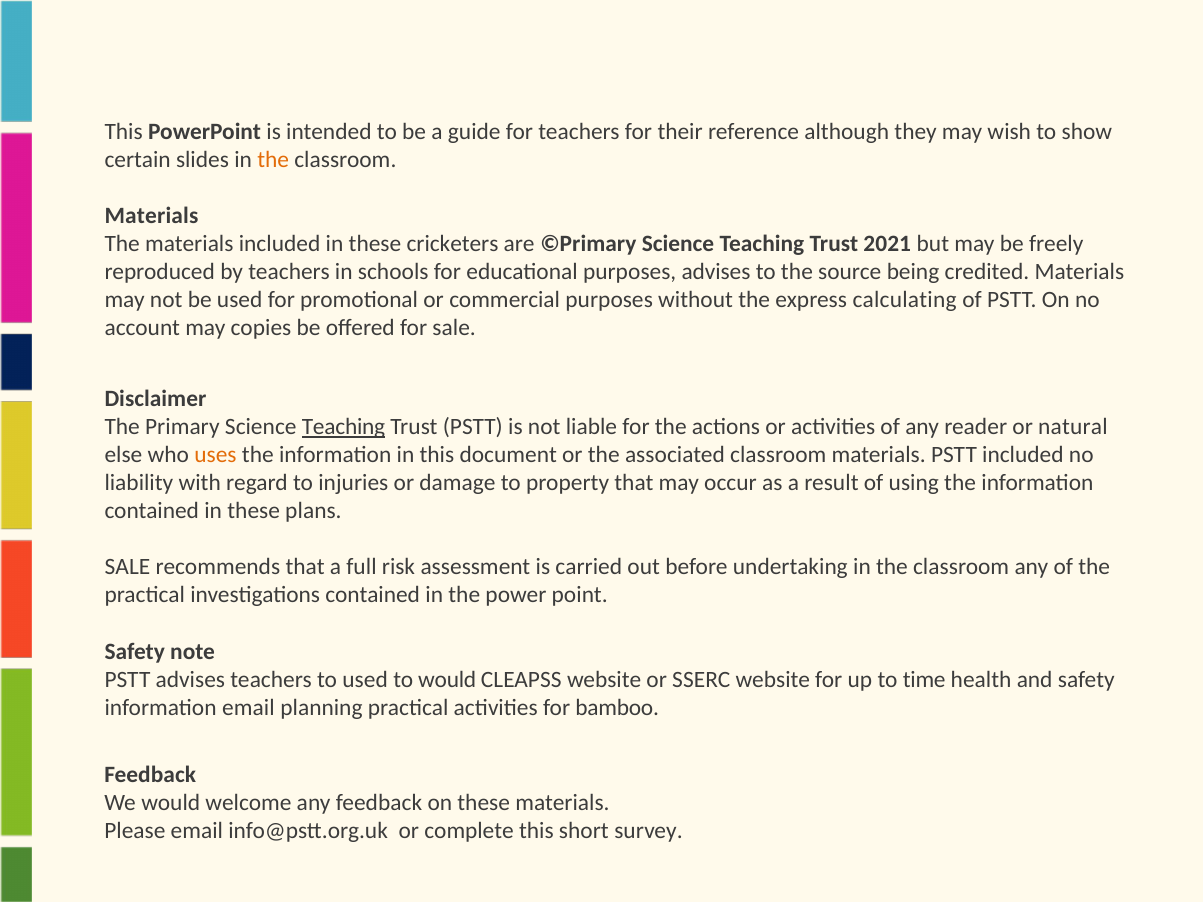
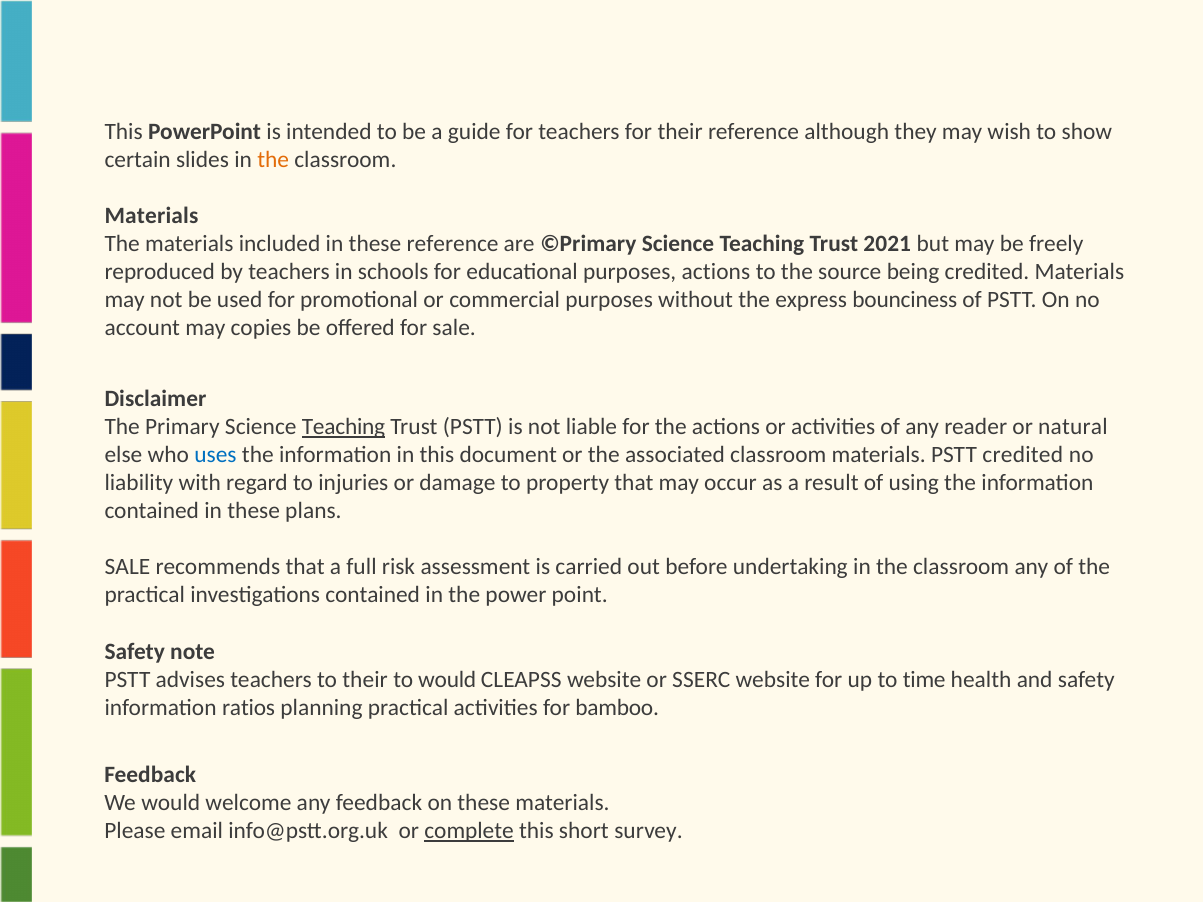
these cricketers: cricketers -> reference
purposes advises: advises -> actions
calculating: calculating -> bounciness
uses colour: orange -> blue
PSTT included: included -> credited
to used: used -> their
information email: email -> ratios
complete underline: none -> present
